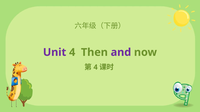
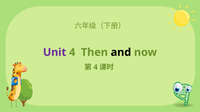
and colour: purple -> black
